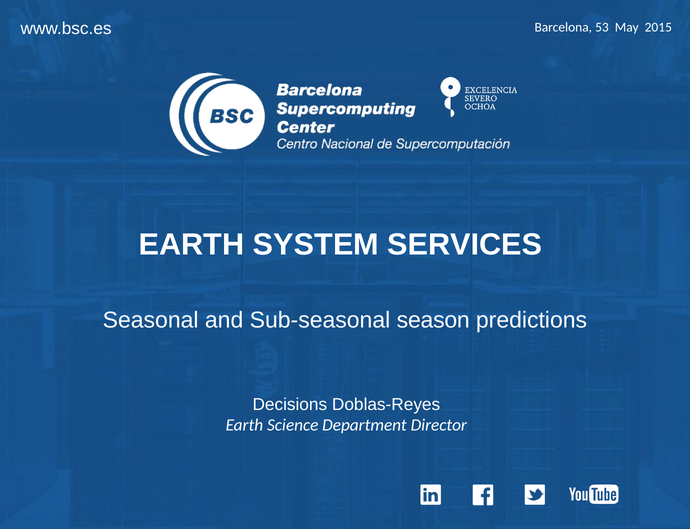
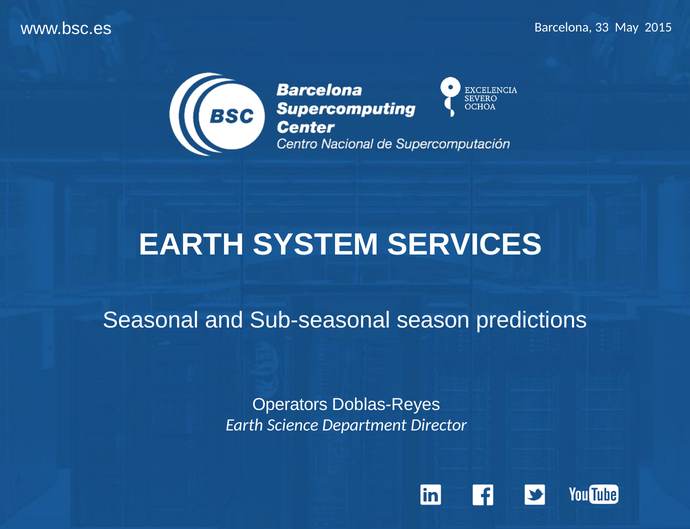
53: 53 -> 33
Decisions: Decisions -> Operators
